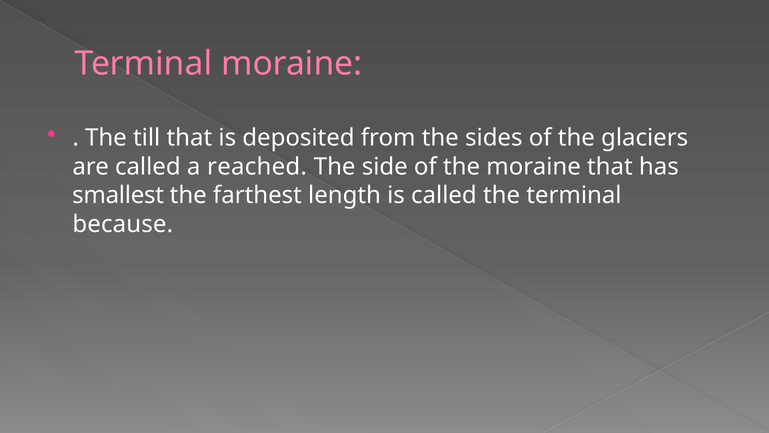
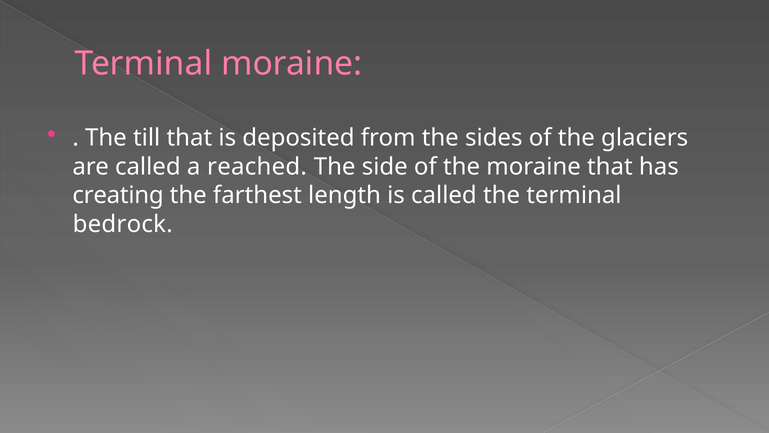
smallest: smallest -> creating
because: because -> bedrock
